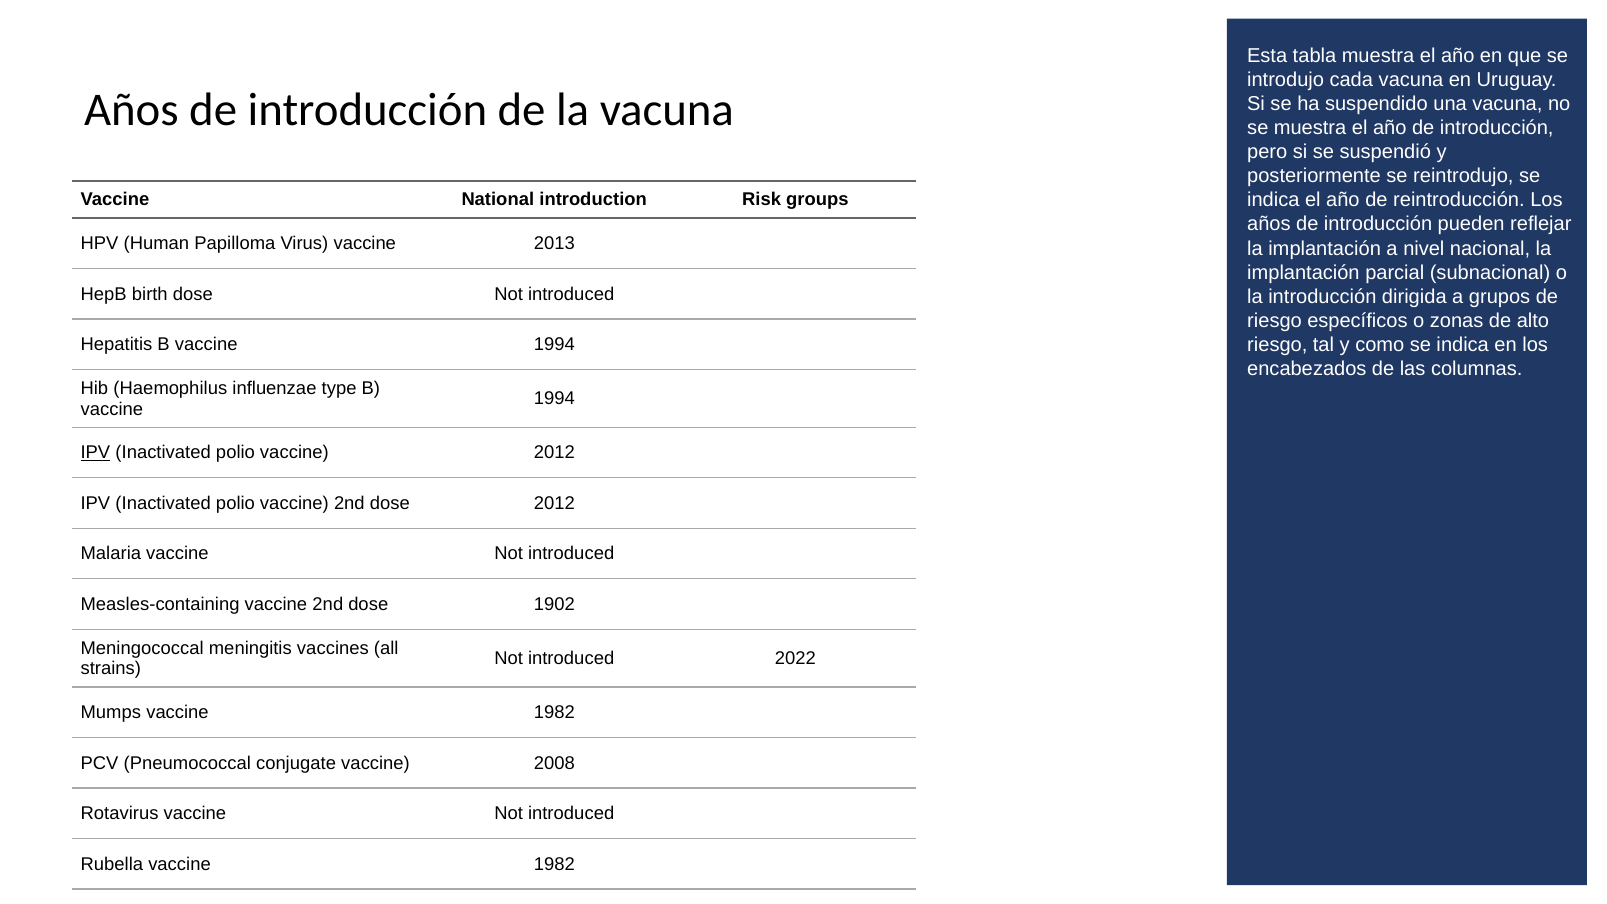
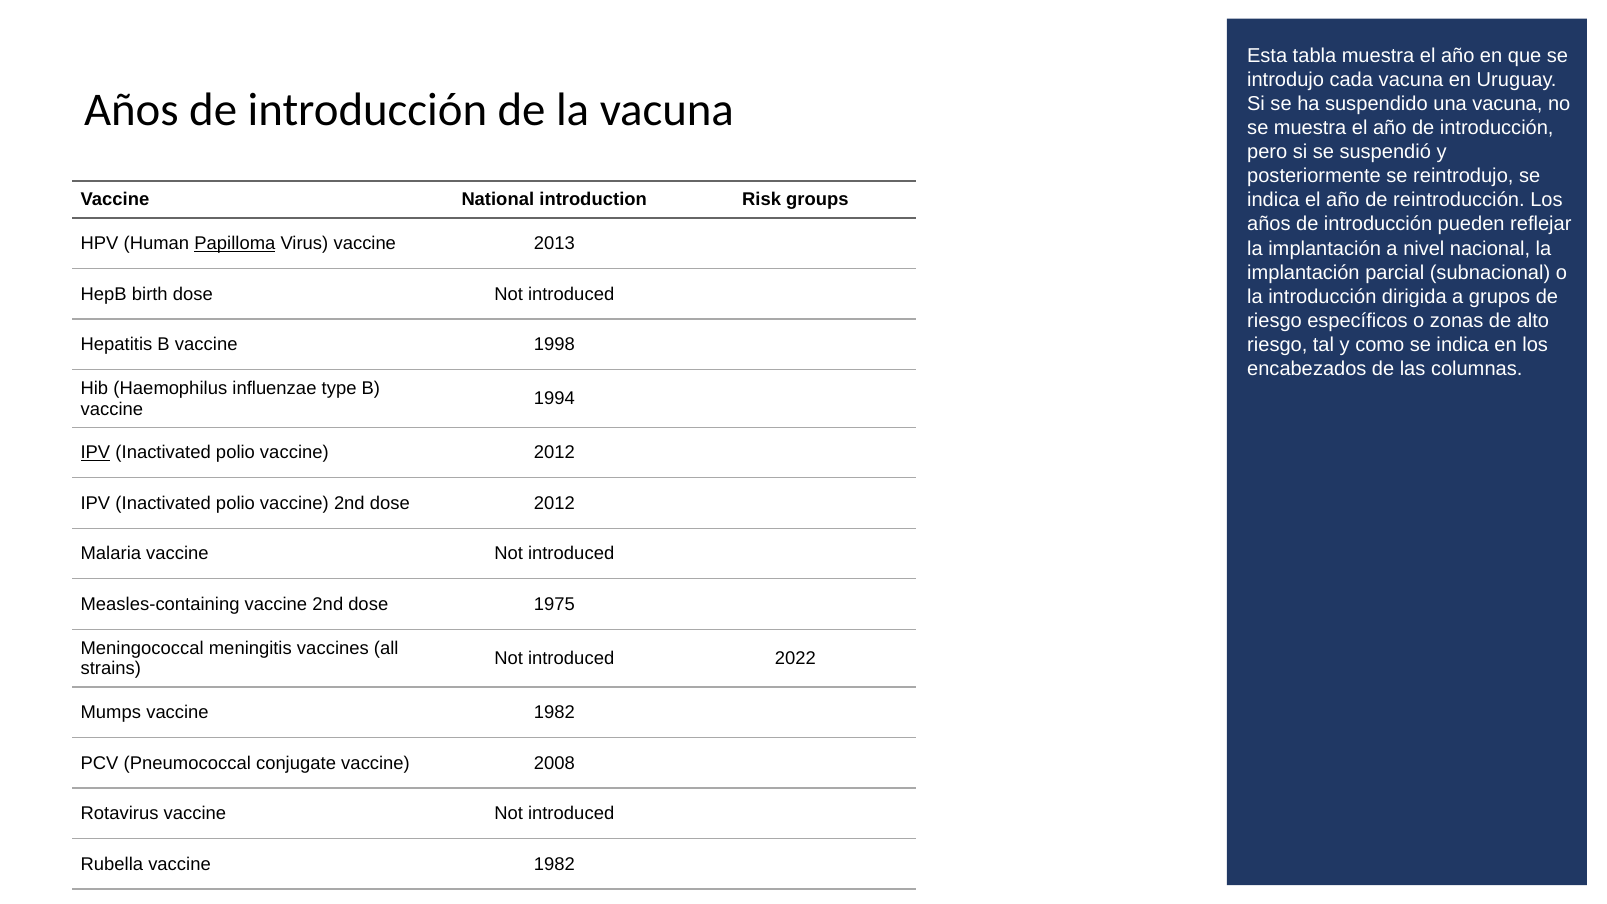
Papilloma underline: none -> present
Hepatitis B vaccine 1994: 1994 -> 1998
1902: 1902 -> 1975
